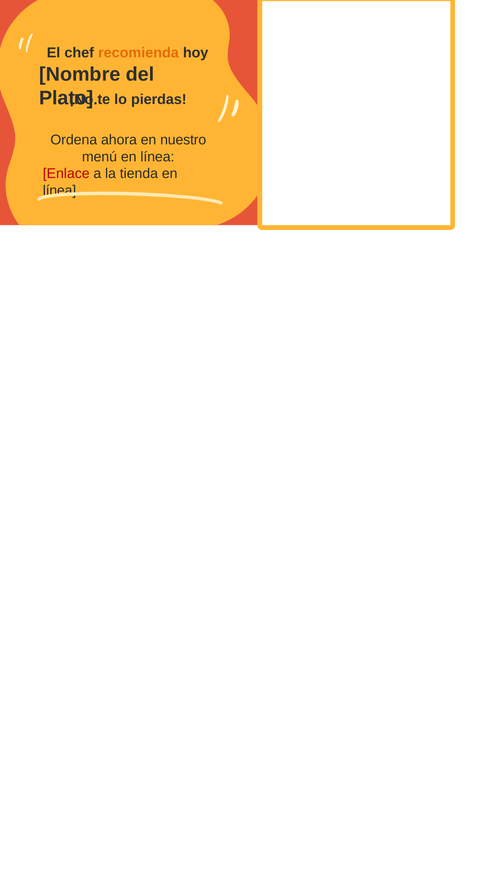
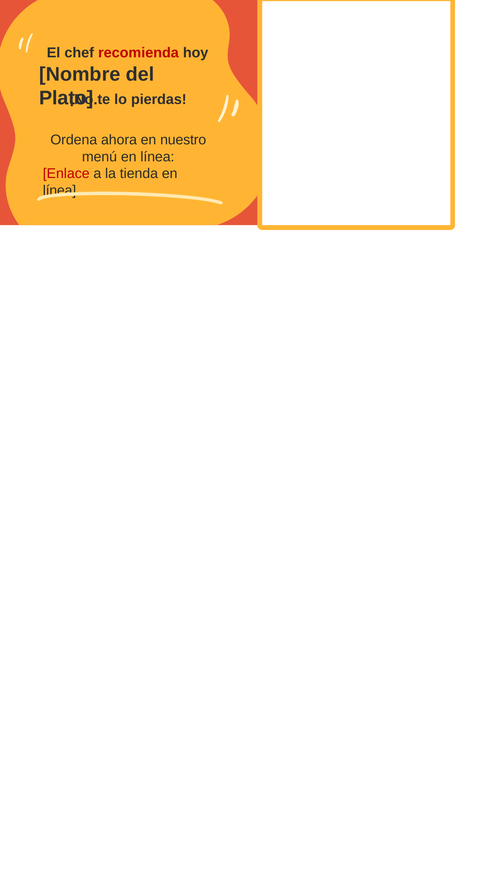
recomienda colour: orange -> red
